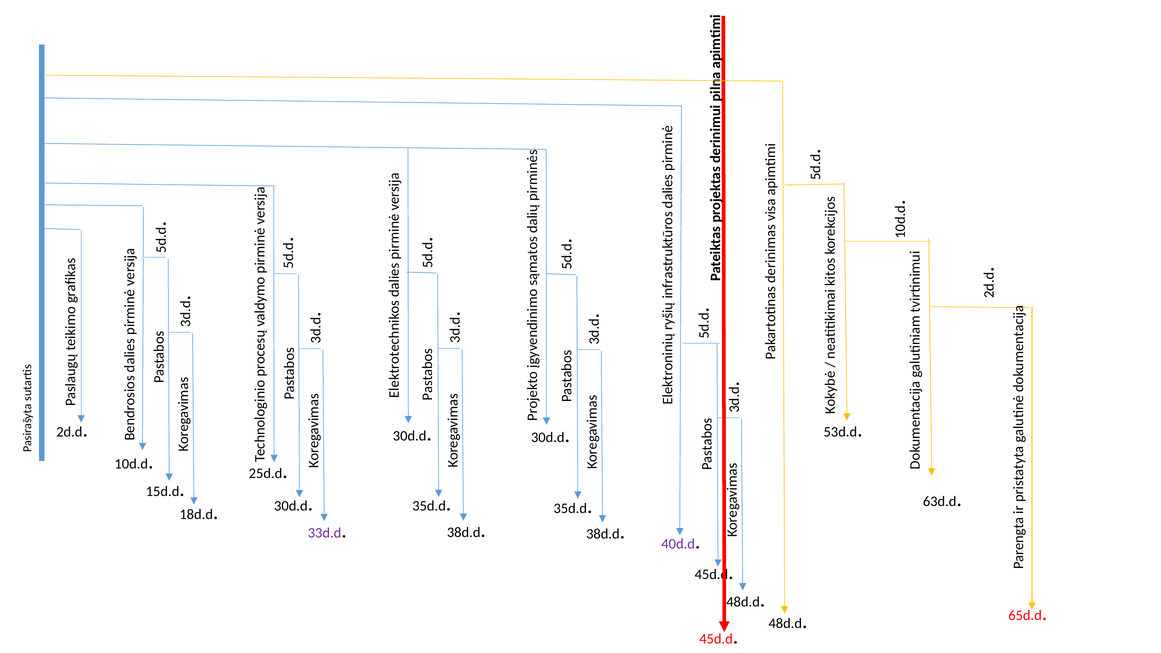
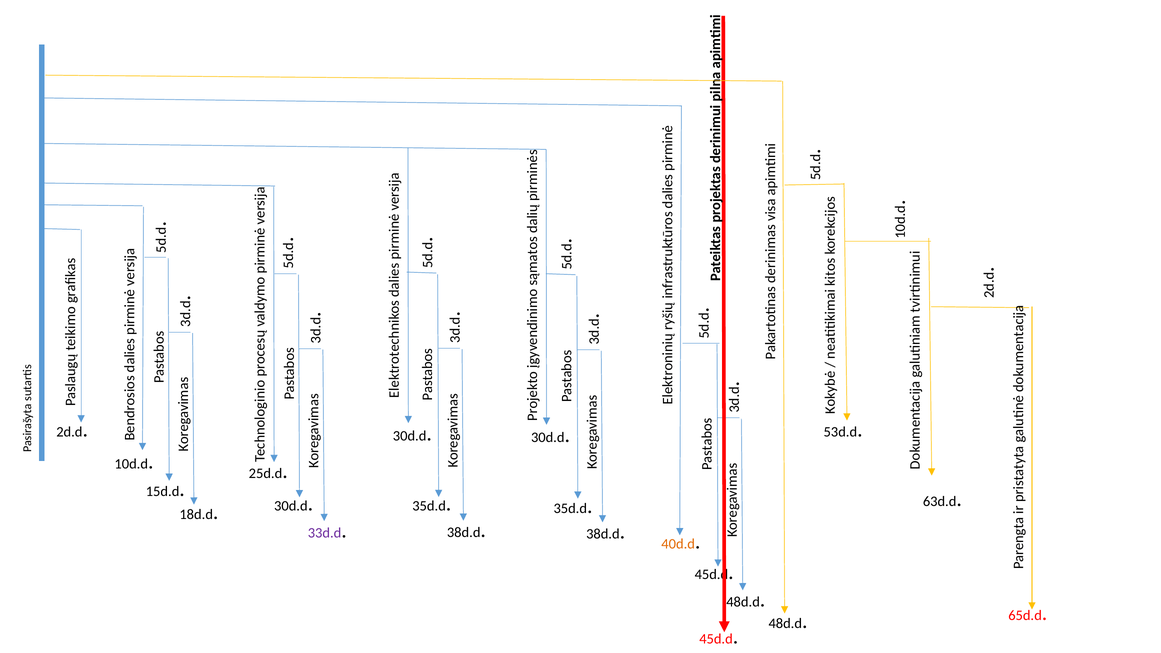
40d.d colour: purple -> orange
